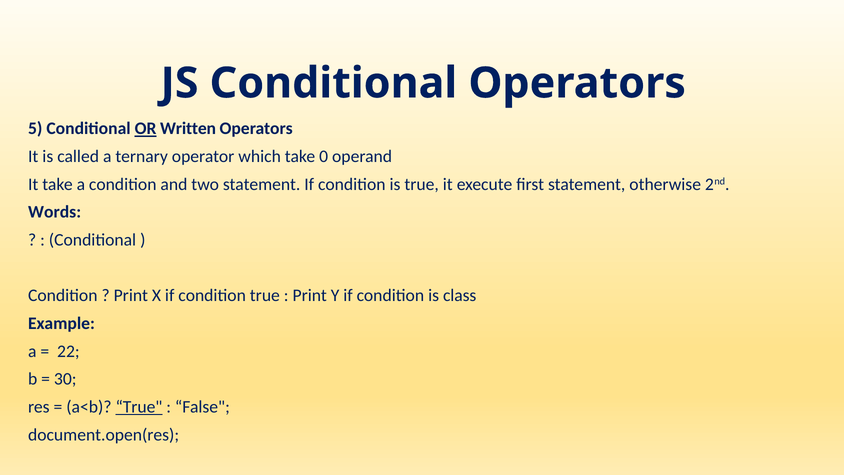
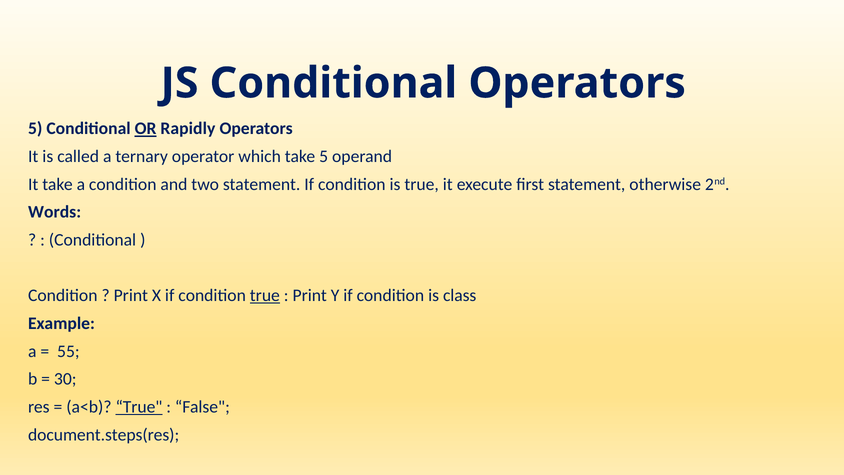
Written: Written -> Rapidly
take 0: 0 -> 5
true at (265, 295) underline: none -> present
22: 22 -> 55
document.open(res: document.open(res -> document.steps(res
